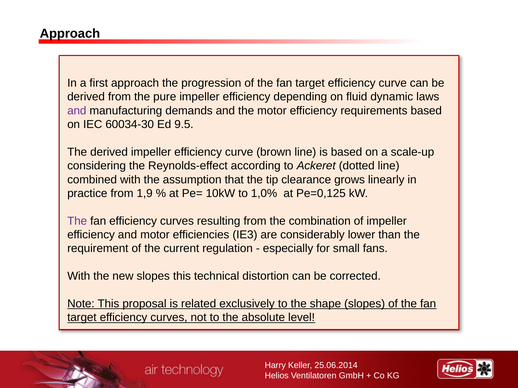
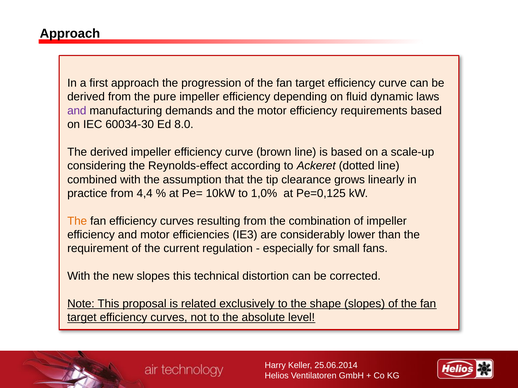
9.5: 9.5 -> 8.0
1,9: 1,9 -> 4,4
The at (77, 221) colour: purple -> orange
